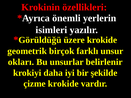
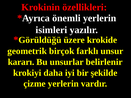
okları: okları -> kararı
çizme krokide: krokide -> yerlerin
